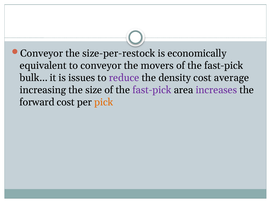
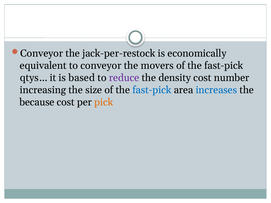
size-per-restock: size-per-restock -> jack-per-restock
bulk…: bulk… -> qtys…
issues: issues -> based
average: average -> number
fast-pick at (152, 90) colour: purple -> blue
increases colour: purple -> blue
forward: forward -> because
